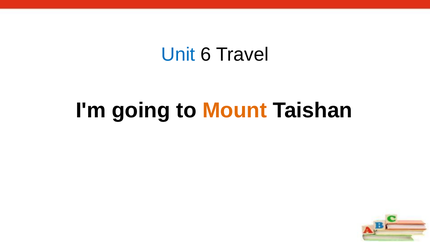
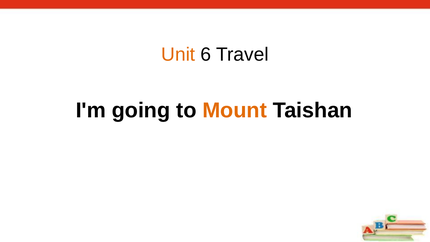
Unit colour: blue -> orange
